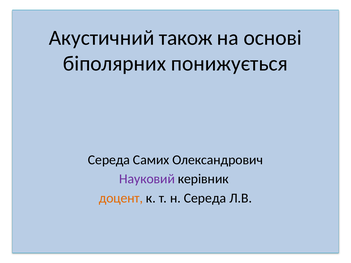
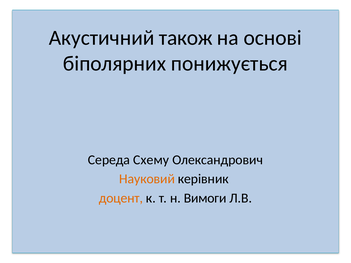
Самих: Самих -> Схему
Науковий colour: purple -> orange
н Середа: Середа -> Вимоги
